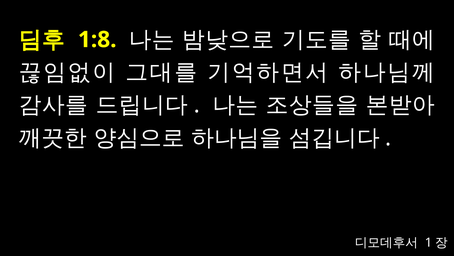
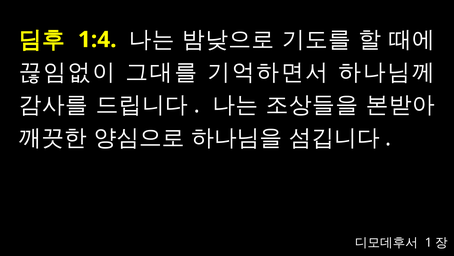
1:8: 1:8 -> 1:4
